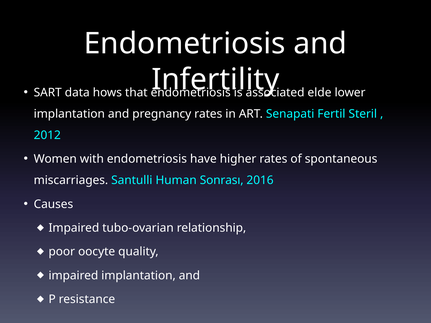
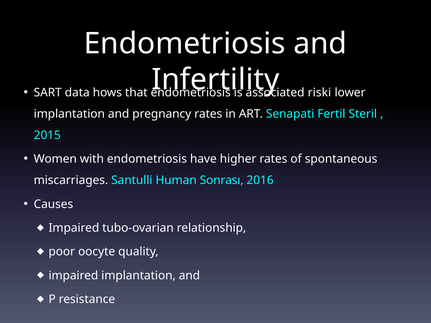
elde: elde -> riski
2012: 2012 -> 2015
